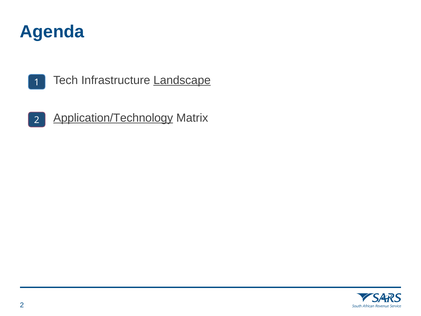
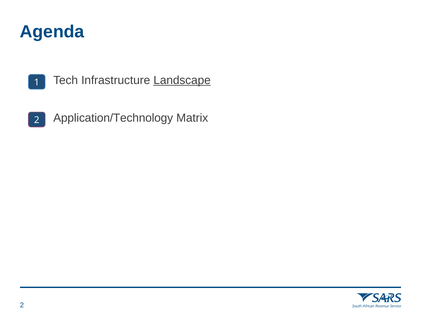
Application/Technology underline: present -> none
